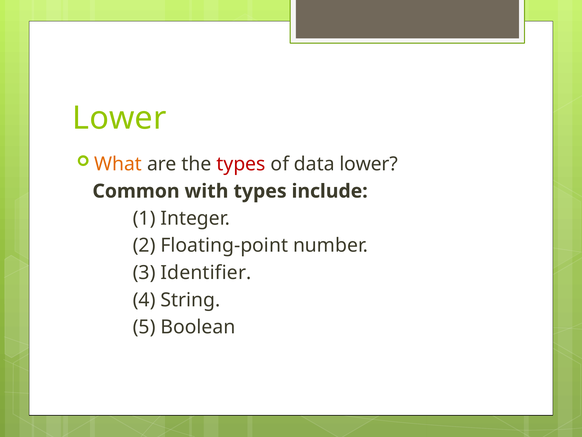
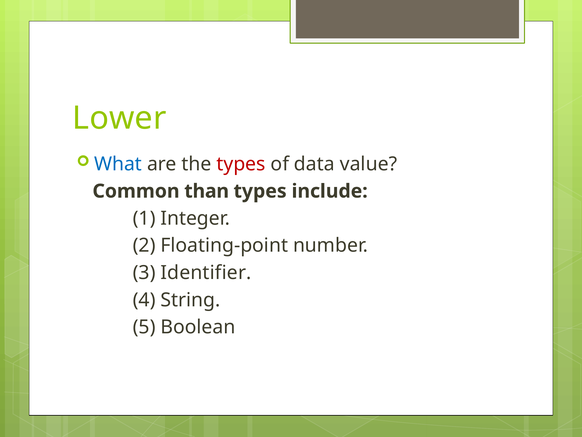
What colour: orange -> blue
data lower: lower -> value
with: with -> than
